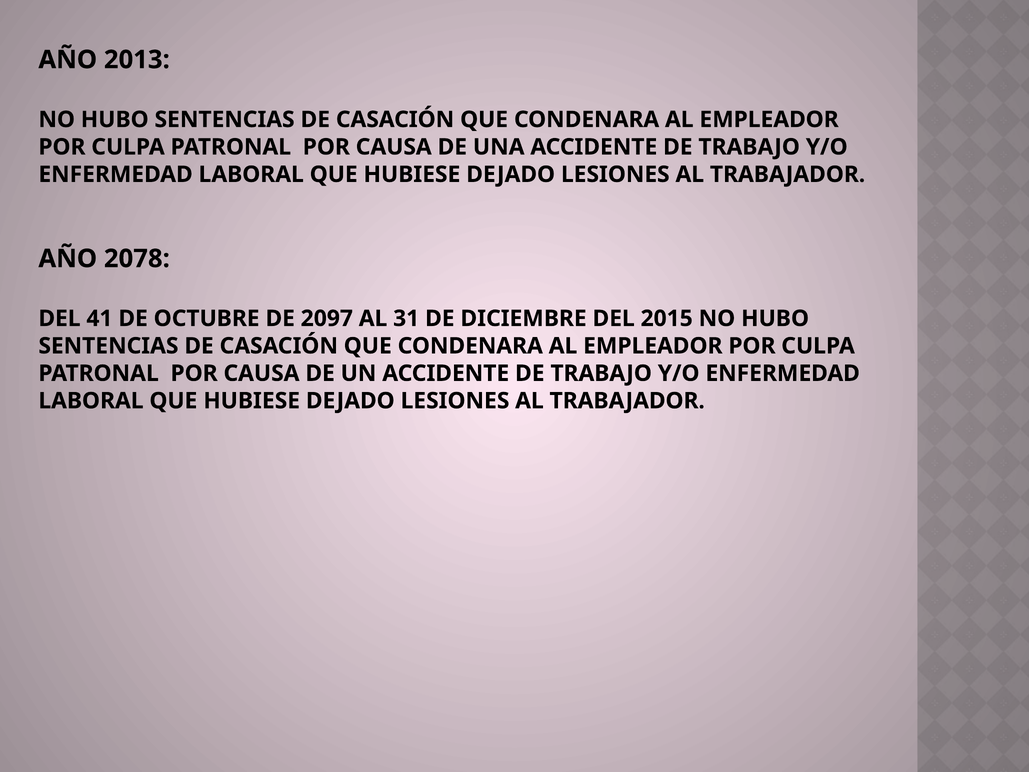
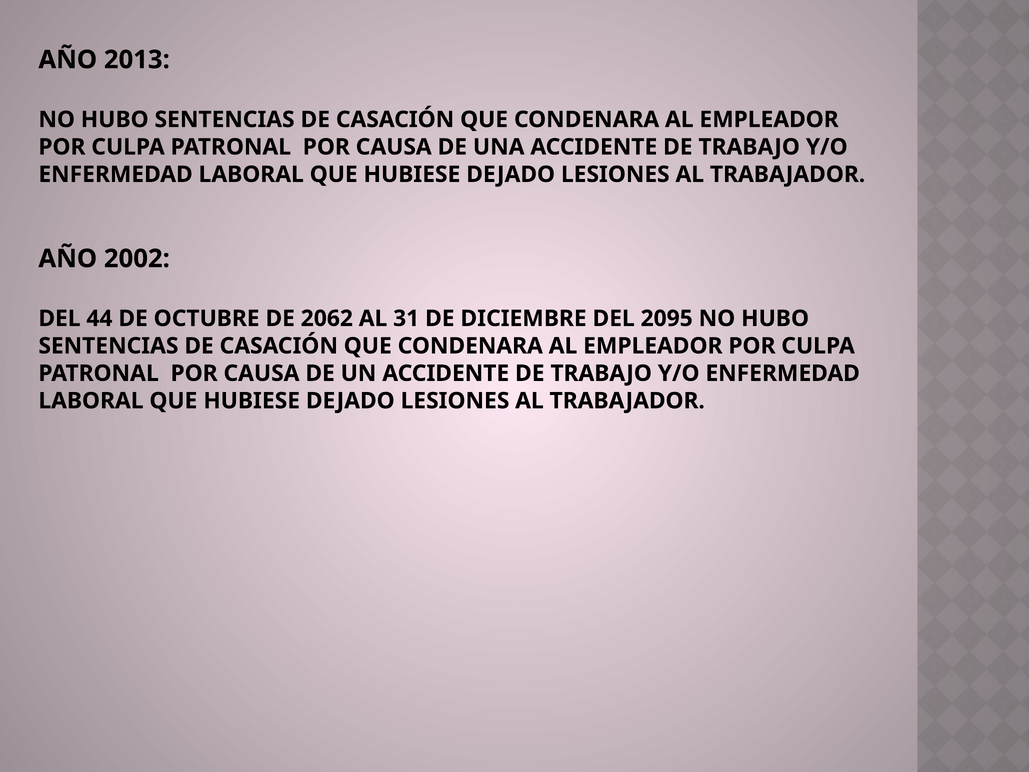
2078: 2078 -> 2002
41: 41 -> 44
2097: 2097 -> 2062
2015: 2015 -> 2095
